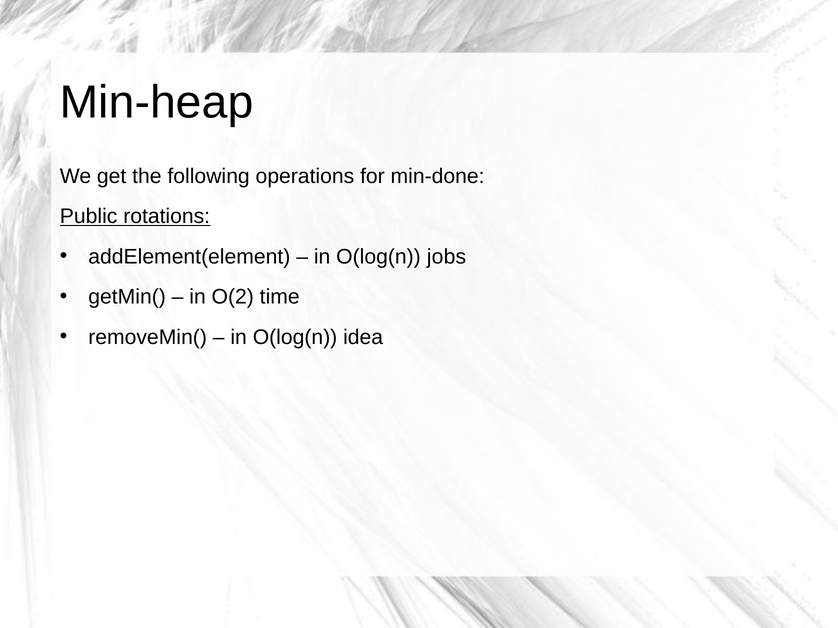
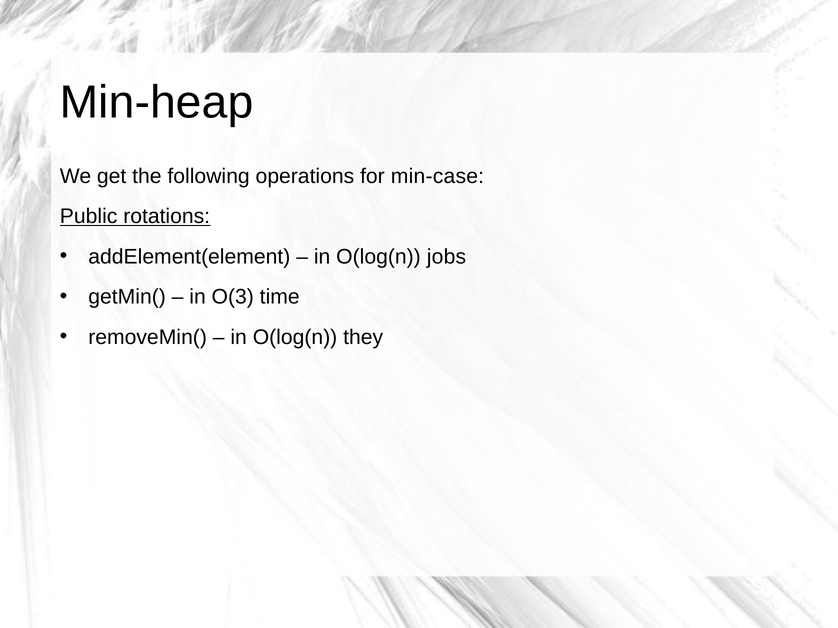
min-done: min-done -> min-case
O(2: O(2 -> O(3
idea: idea -> they
